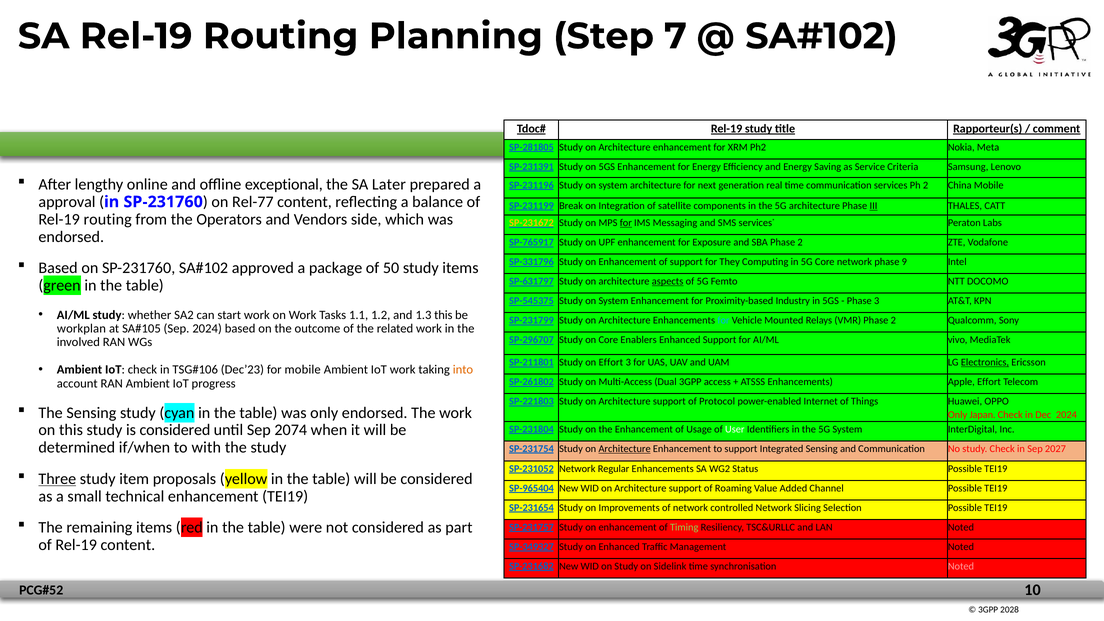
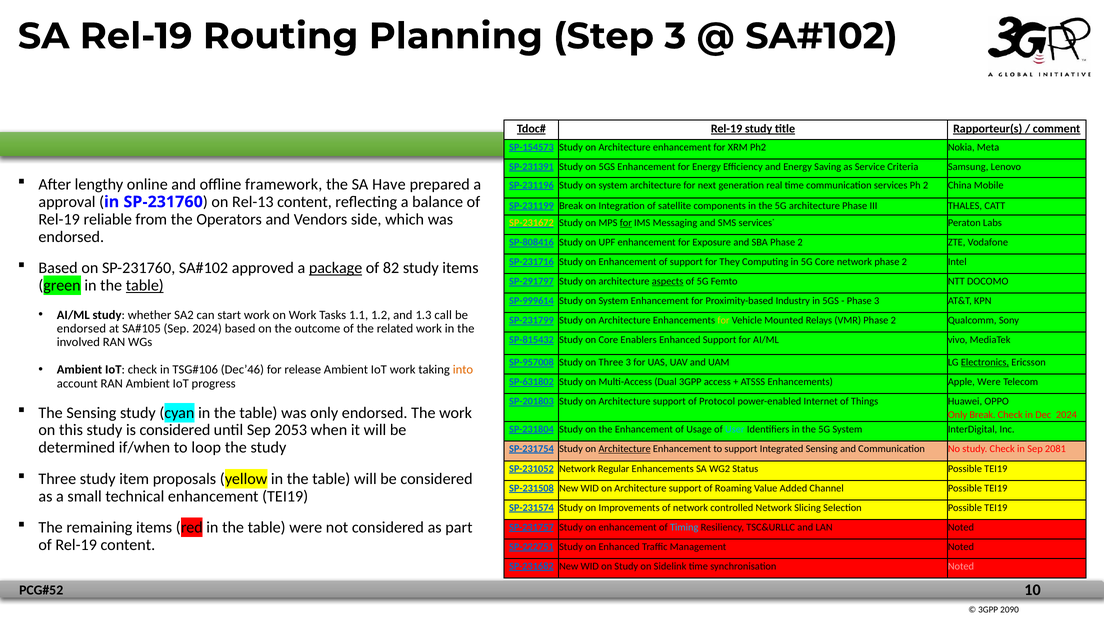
Step 7: 7 -> 3
SP-281805: SP-281805 -> SP-154573
exceptional: exceptional -> framework
Later: Later -> Have
Rel-77: Rel-77 -> Rel-13
III underline: present -> none
routing at (108, 219): routing -> reliable
SP-765917: SP-765917 -> SP-808416
SP-331796: SP-331796 -> SP-231716
network phase 9: 9 -> 2
package underline: none -> present
50: 50 -> 82
SP-631797: SP-631797 -> SP-291797
table at (145, 285) underline: none -> present
SP-545375: SP-545375 -> SP-999614
1.3 this: this -> call
for at (723, 320) colour: light blue -> yellow
workplan at (81, 329): workplan -> endorsed
SP-296707: SP-296707 -> SP-815432
SP-211801: SP-211801 -> SP-957008
on Effort: Effort -> Three
Dec’23: Dec’23 -> Dec’46
for mobile: mobile -> release
SP-261802: SP-261802 -> SP-631802
Apple Effort: Effort -> Were
SP-221803: SP-221803 -> SP-201803
Only Japan: Japan -> Break
2074: 2074 -> 2053
User colour: white -> light blue
with: with -> loop
2027: 2027 -> 2081
Three at (57, 479) underline: present -> none
SP-965404: SP-965404 -> SP-231508
SP-231654: SP-231654 -> SP-231574
Timing colour: light green -> light blue
SP-349327: SP-349327 -> SP-222751
2028: 2028 -> 2090
